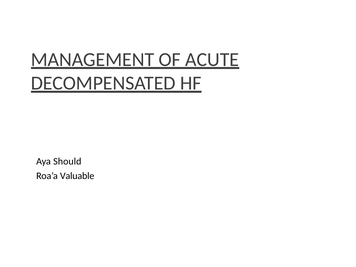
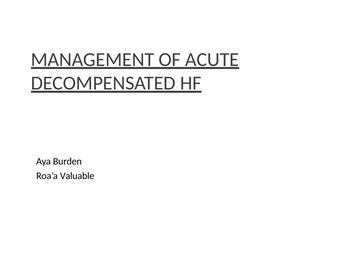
Should: Should -> Burden
